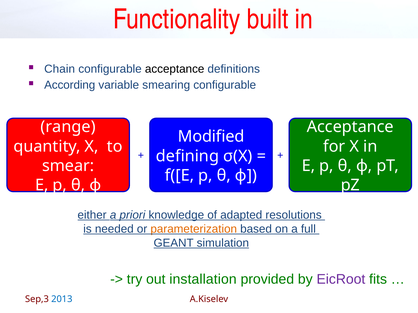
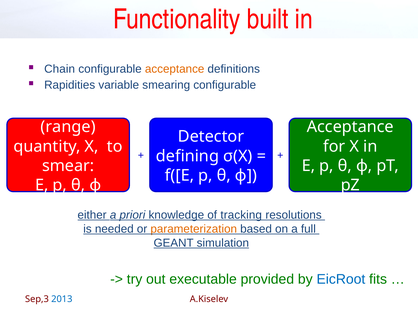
acceptance at (175, 69) colour: black -> orange
According: According -> Rapidities
Modified: Modified -> Detector
adapted: adapted -> tracking
installation: installation -> executable
EicRoot colour: purple -> blue
